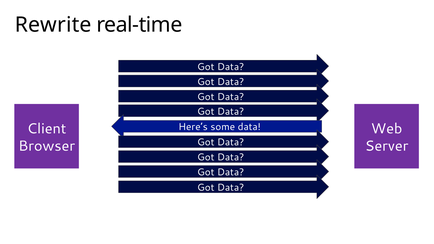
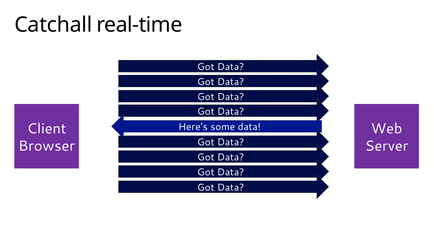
Rewrite: Rewrite -> Catchall
